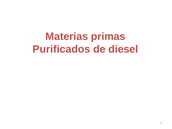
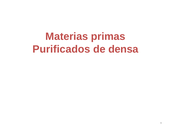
diesel: diesel -> densa
